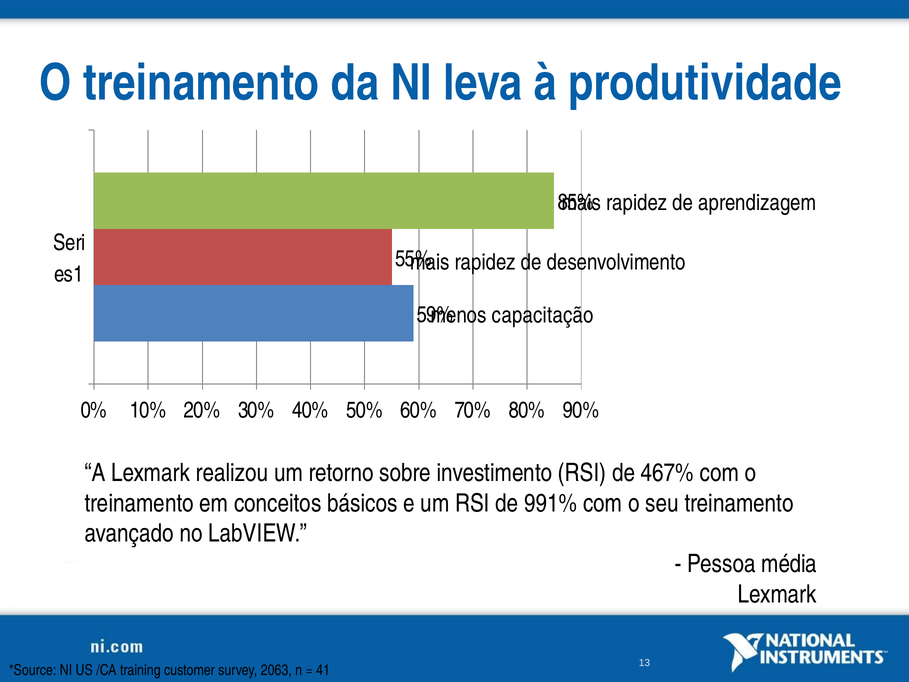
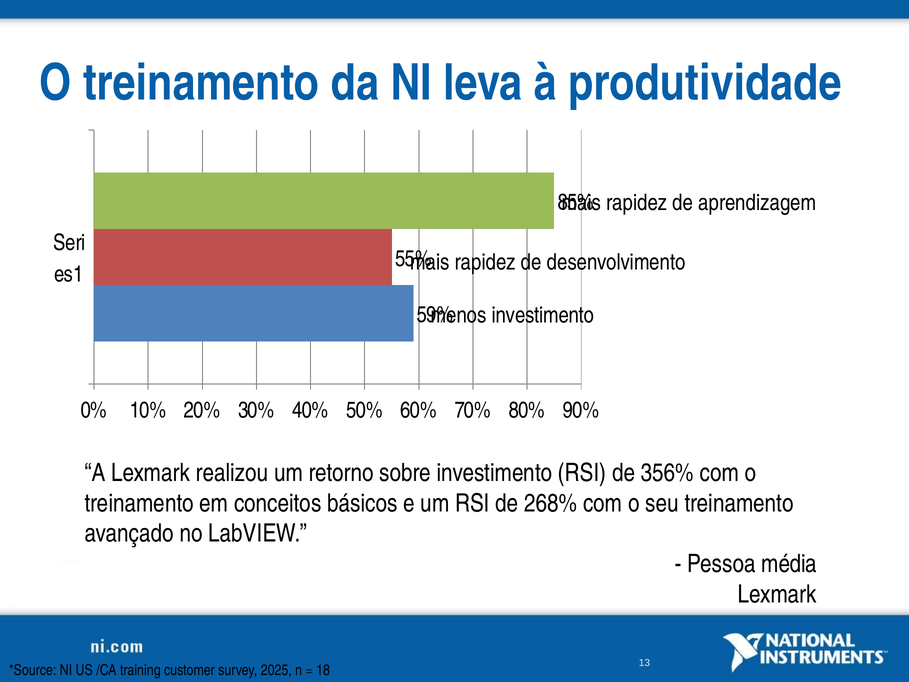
capacitação at (543, 315): capacitação -> investimento
467%: 467% -> 356%
991%: 991% -> 268%
2063: 2063 -> 2025
41: 41 -> 18
